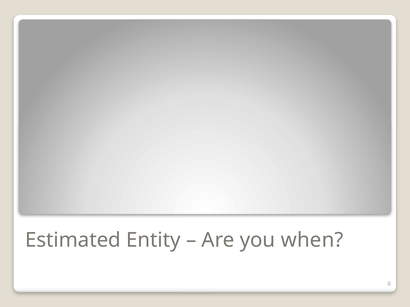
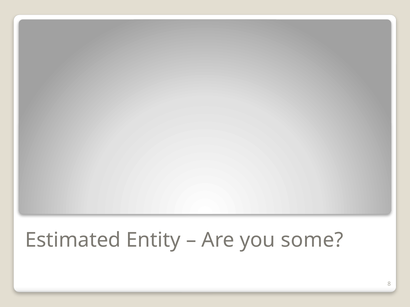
when: when -> some
